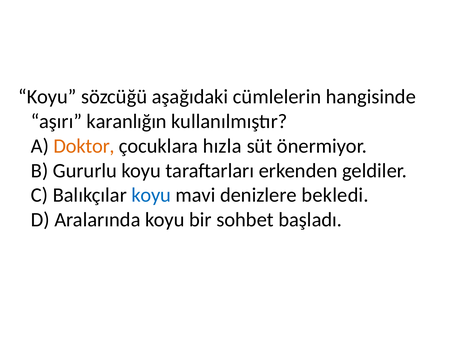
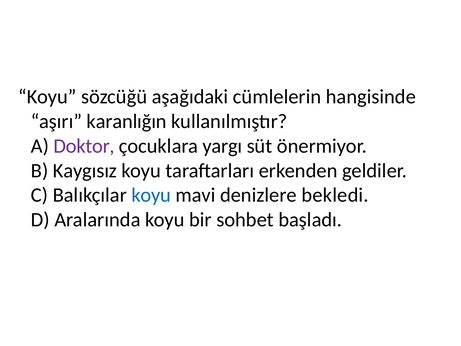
Doktor colour: orange -> purple
hızla: hızla -> yargı
Gururlu: Gururlu -> Kaygısız
